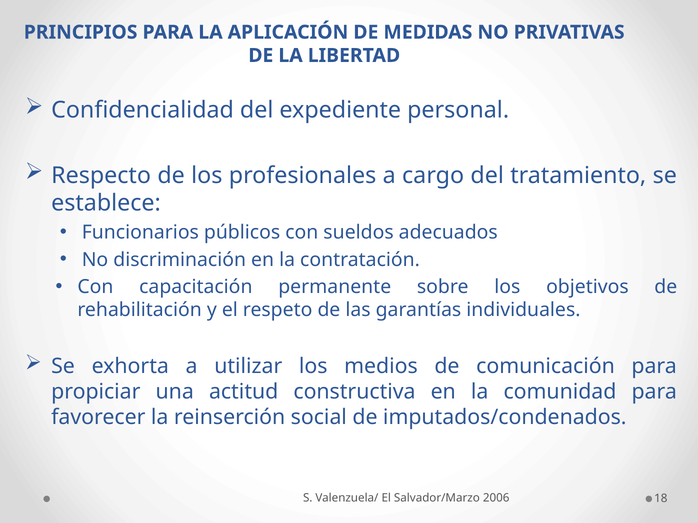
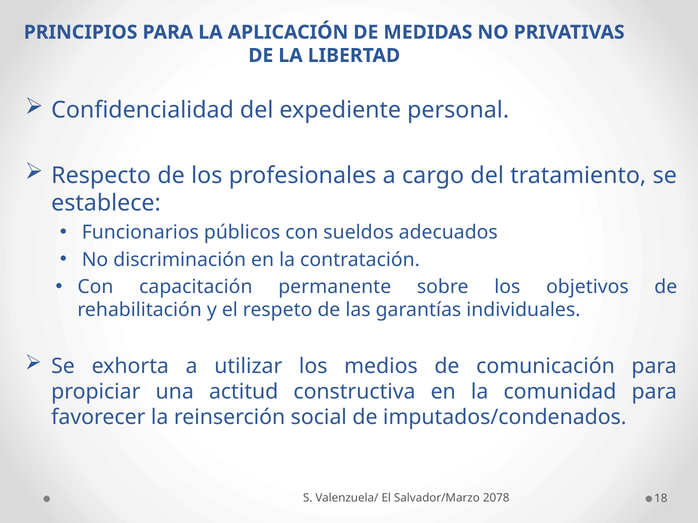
2006: 2006 -> 2078
